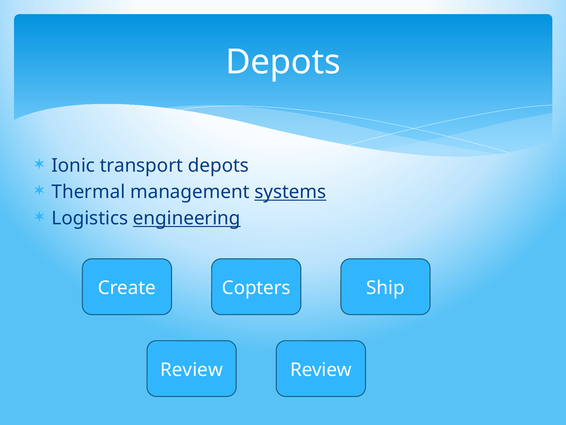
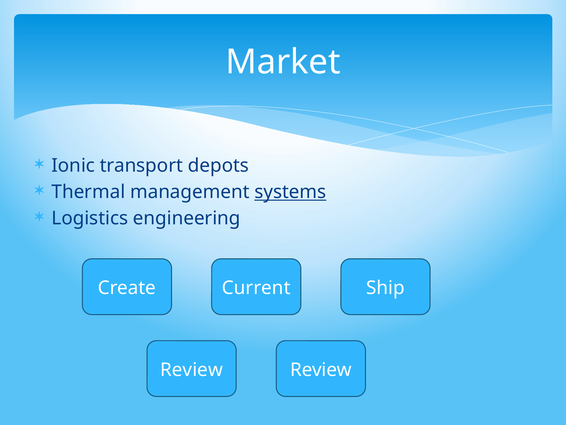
Depots at (283, 62): Depots -> Market
engineering underline: present -> none
Copters: Copters -> Current
